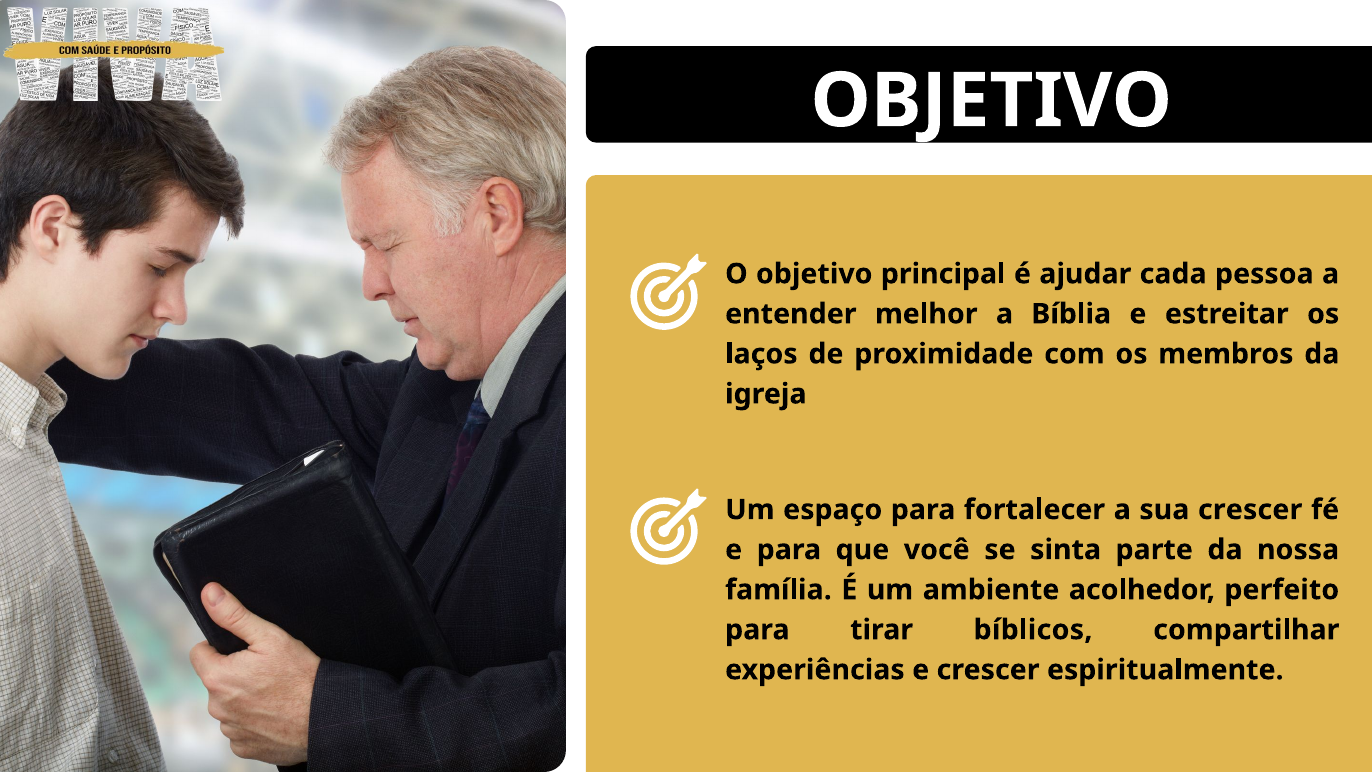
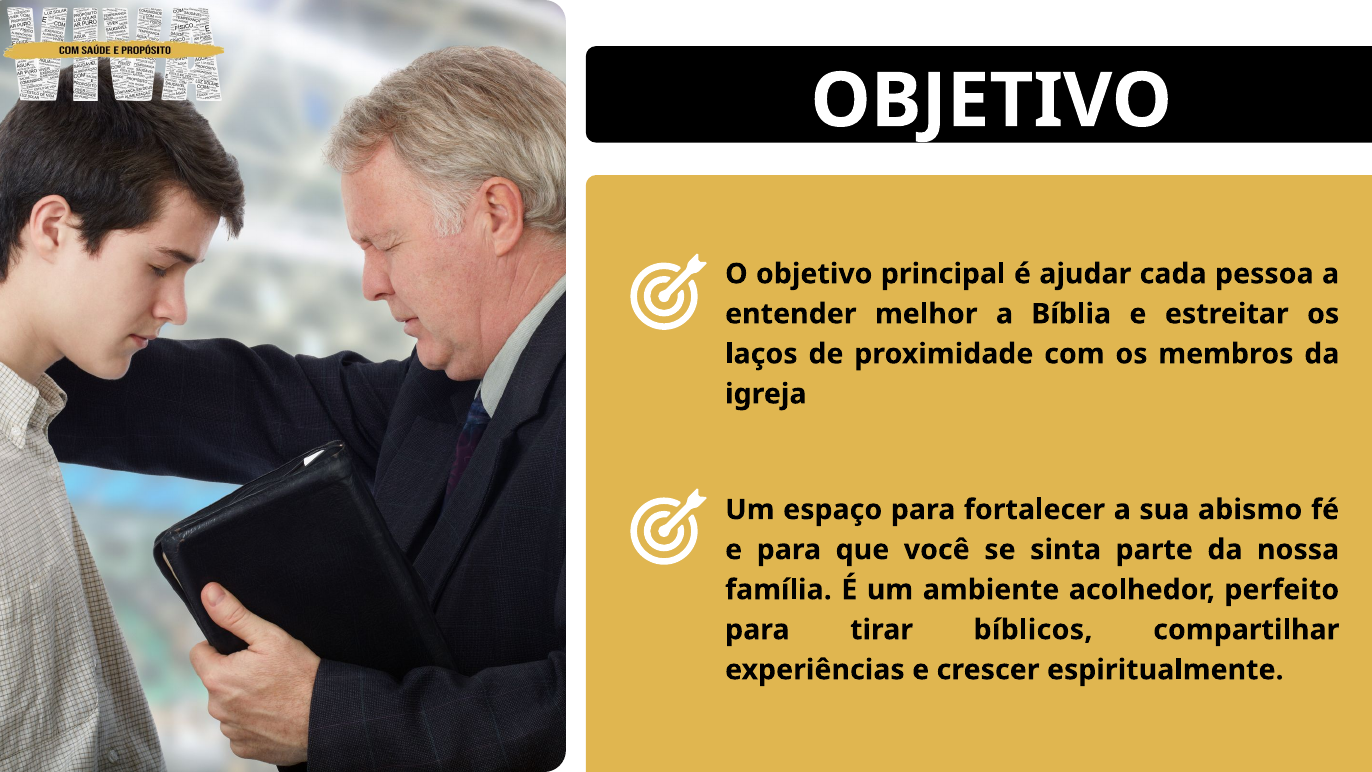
sua crescer: crescer -> abismo
